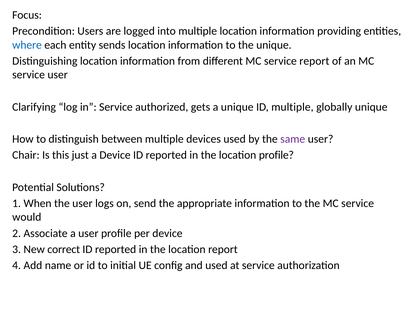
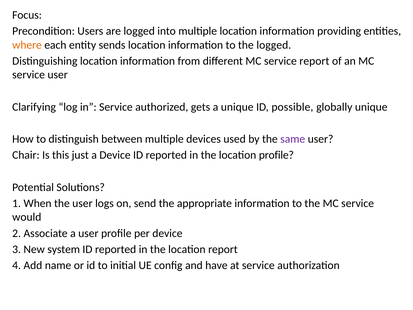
where colour: blue -> orange
the unique: unique -> logged
ID multiple: multiple -> possible
correct: correct -> system
and used: used -> have
